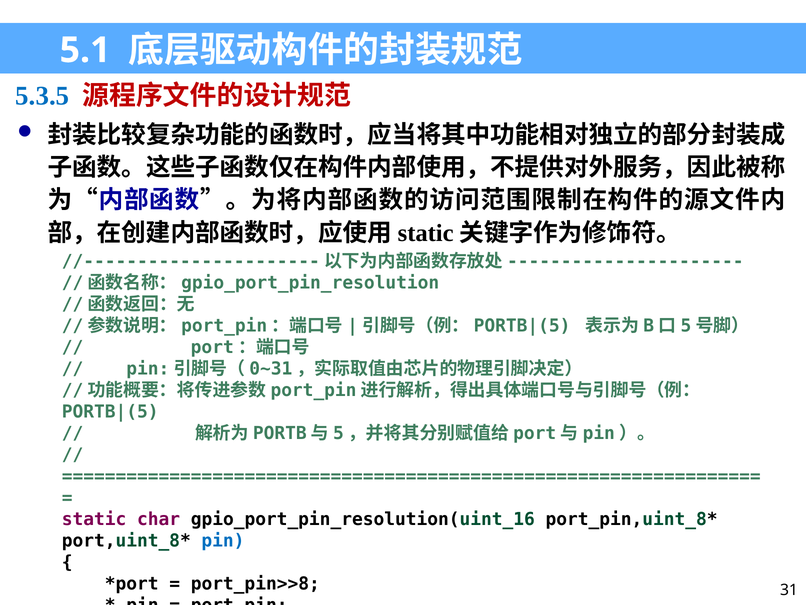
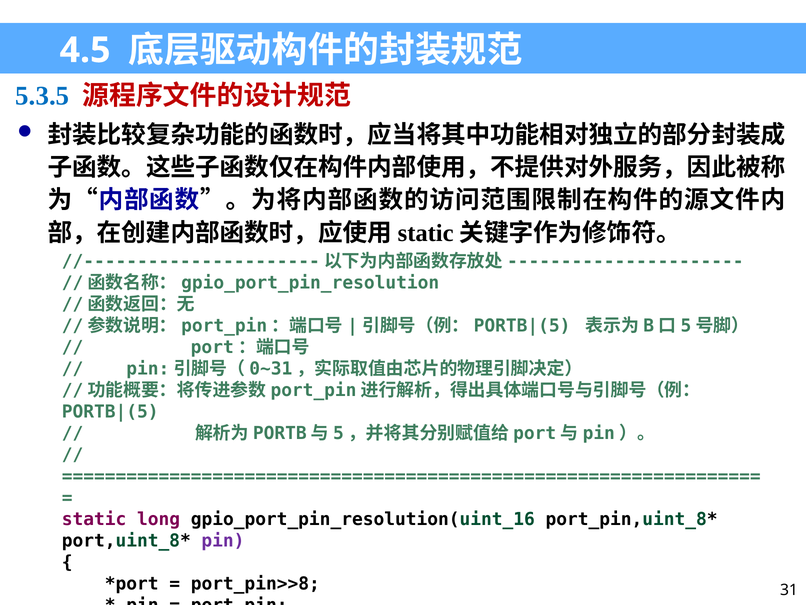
5.1: 5.1 -> 4.5
char: char -> long
pin at (223, 540) colour: blue -> purple
